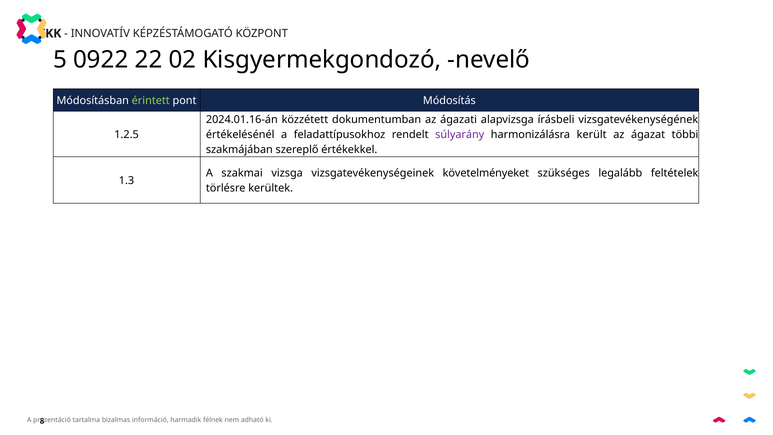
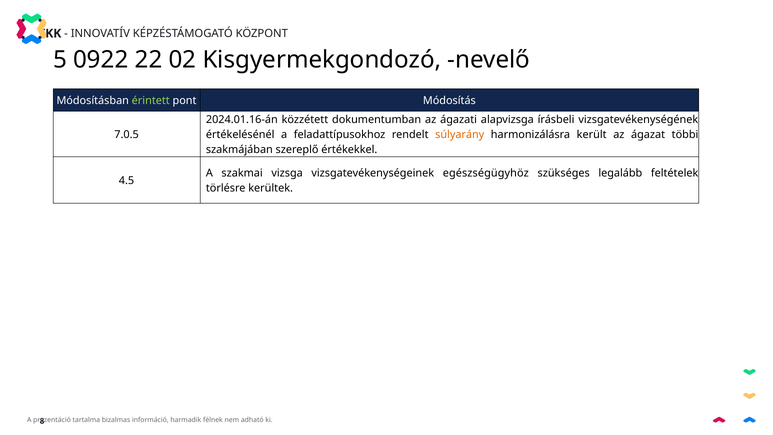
1.2.5: 1.2.5 -> 7.0.5
súlyarány colour: purple -> orange
követelményeket: követelményeket -> egészségügyhöz
1.3: 1.3 -> 4.5
